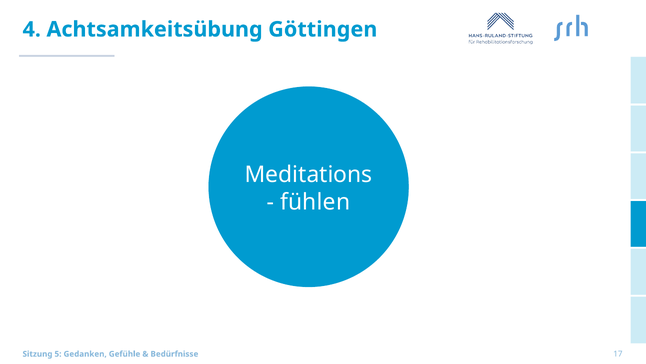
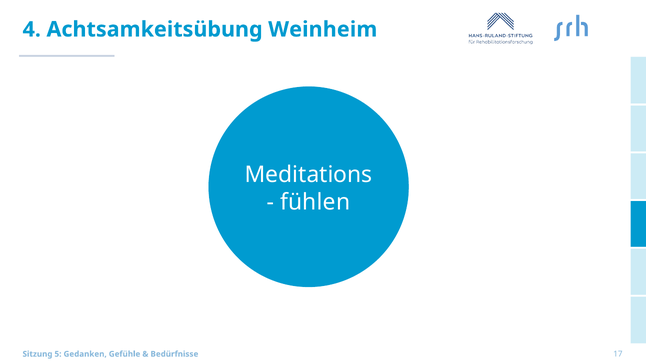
Göttingen: Göttingen -> Weinheim
